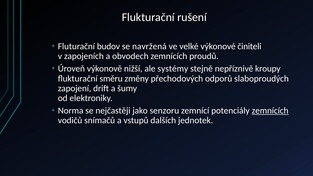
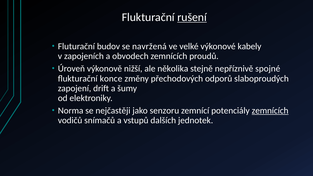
rušení underline: none -> present
činiteli: činiteli -> kabely
systémy: systémy -> několika
kroupy: kroupy -> spojné
směru: směru -> konce
